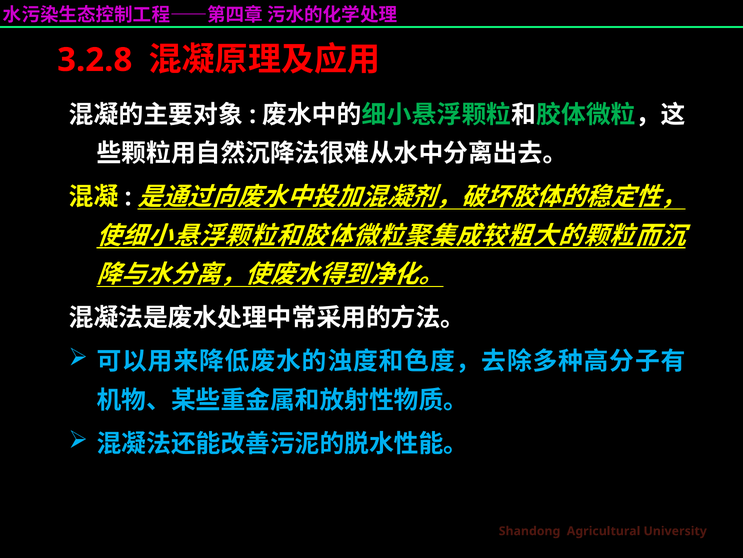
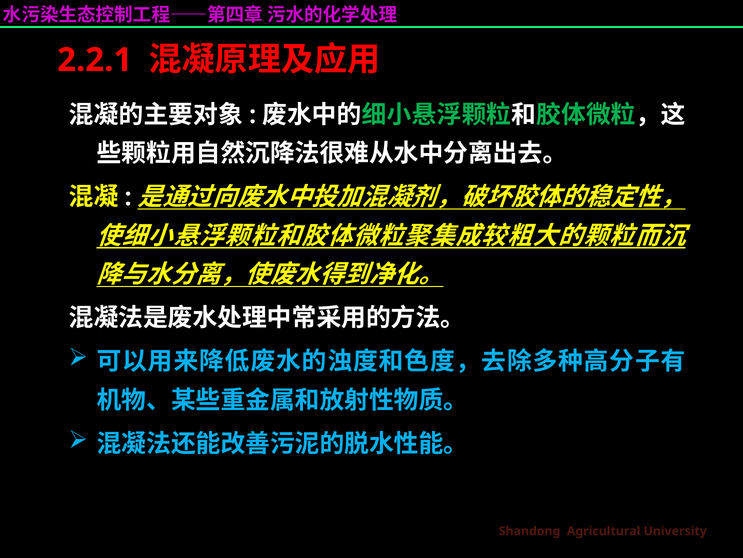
3.2.8: 3.2.8 -> 2.2.1
